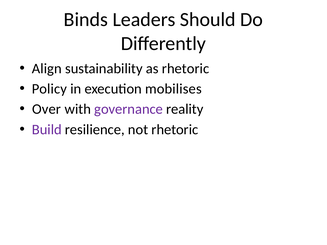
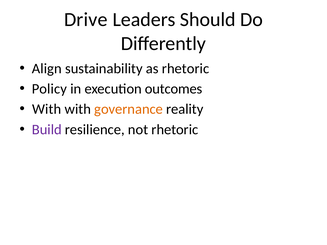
Binds: Binds -> Drive
mobilises: mobilises -> outcomes
Over at (47, 109): Over -> With
governance colour: purple -> orange
